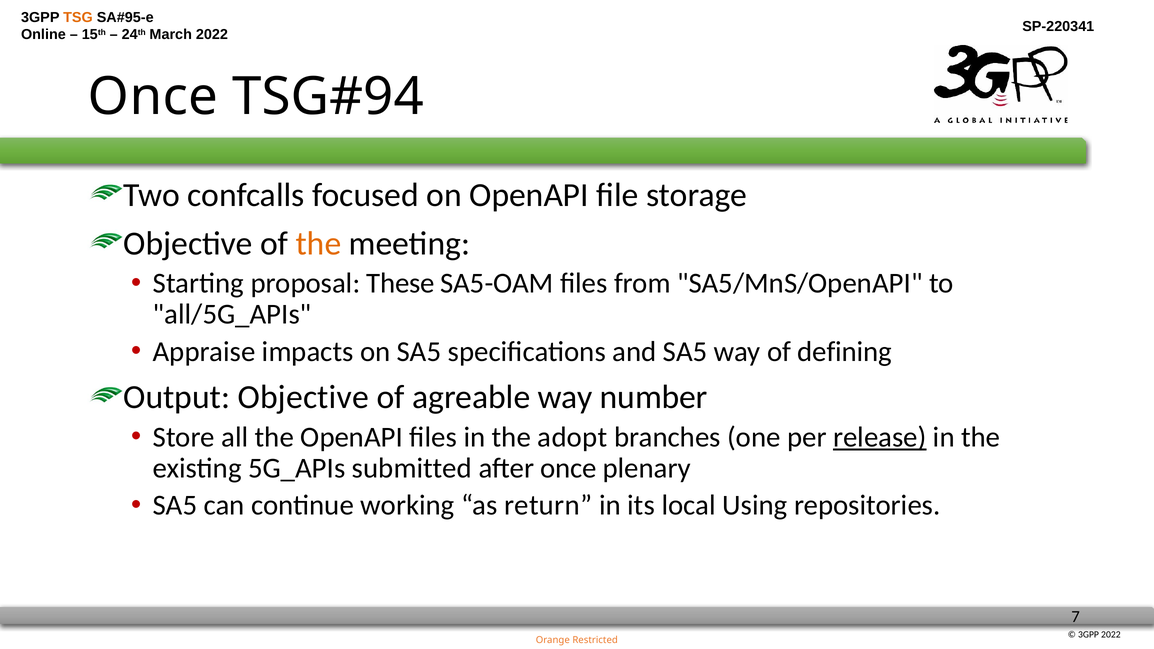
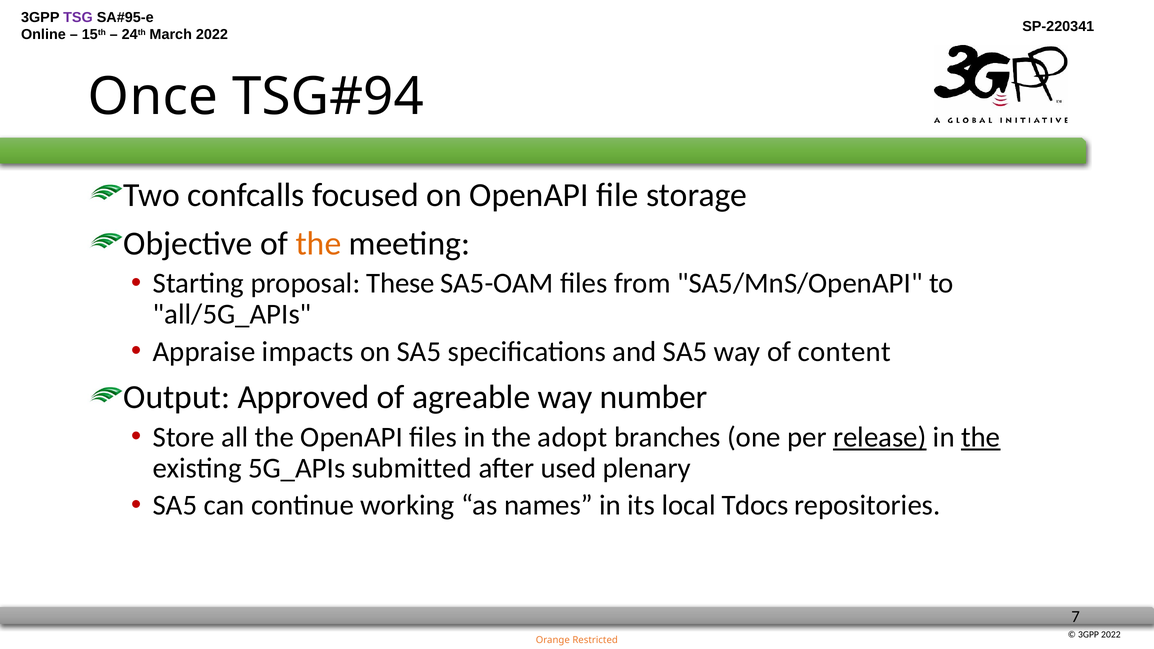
TSG colour: orange -> purple
defining: defining -> content
Output Objective: Objective -> Approved
the at (981, 437) underline: none -> present
after once: once -> used
return: return -> names
Using: Using -> Tdocs
